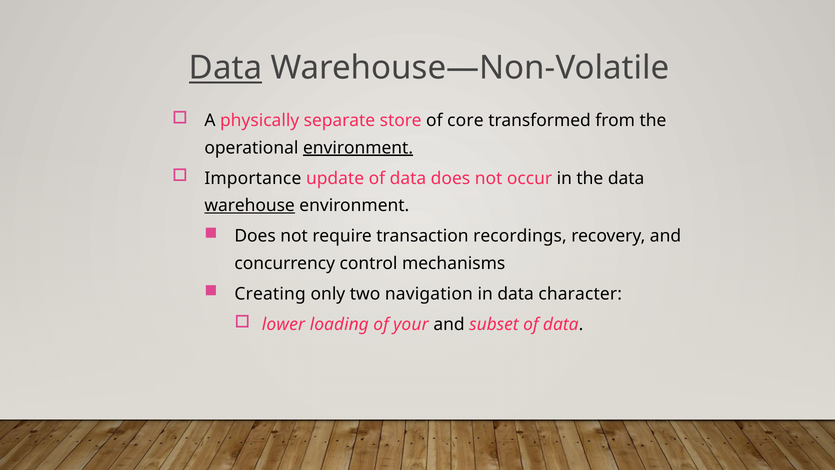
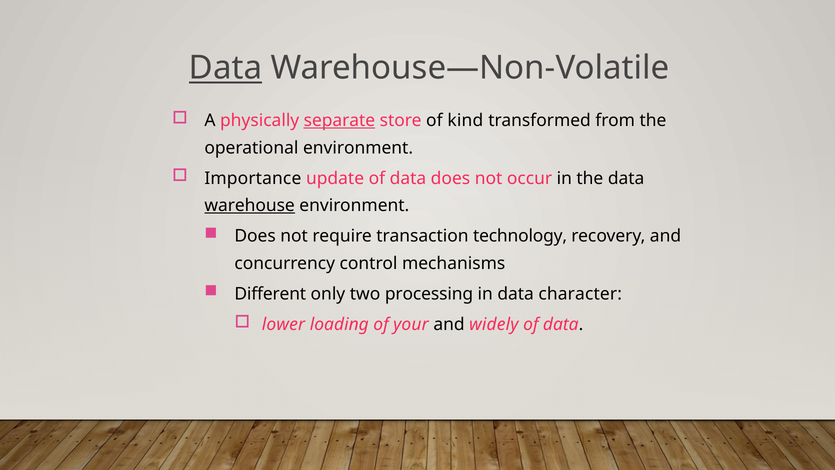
separate underline: none -> present
core: core -> kind
environment at (358, 148) underline: present -> none
recordings: recordings -> technology
Creating: Creating -> Different
navigation: navigation -> processing
subset: subset -> widely
